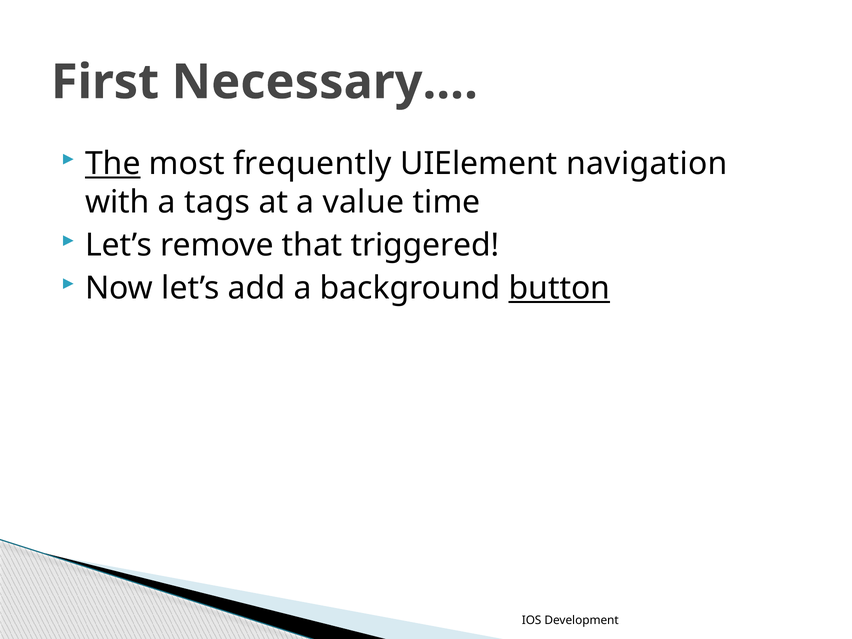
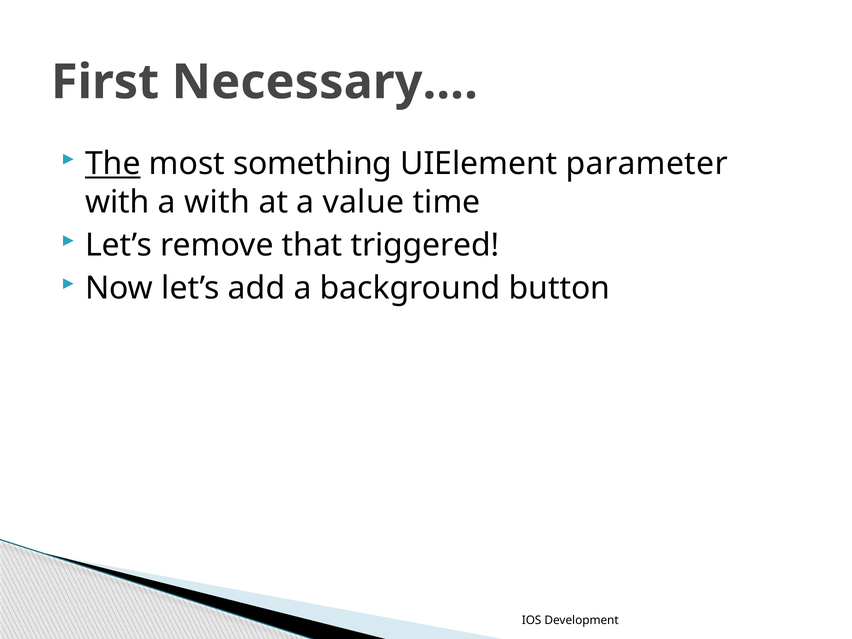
frequently: frequently -> something
navigation: navigation -> parameter
a tags: tags -> with
button underline: present -> none
